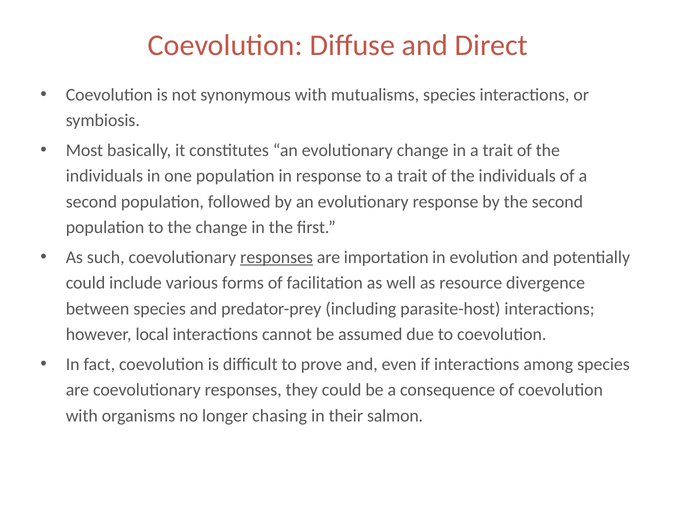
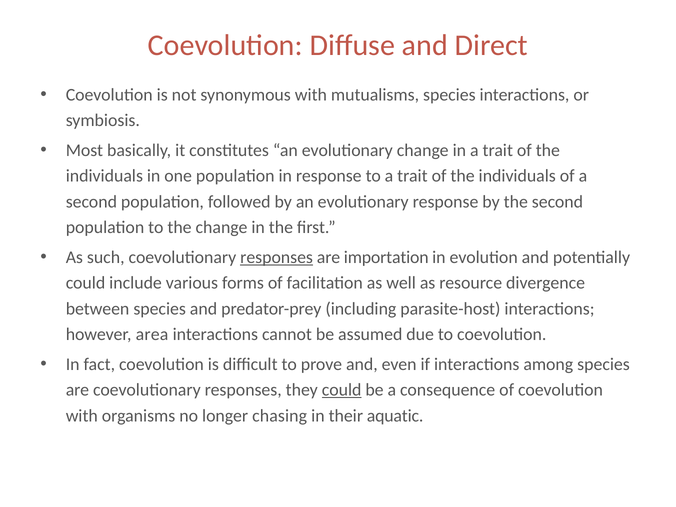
local: local -> area
could at (342, 390) underline: none -> present
salmon: salmon -> aquatic
